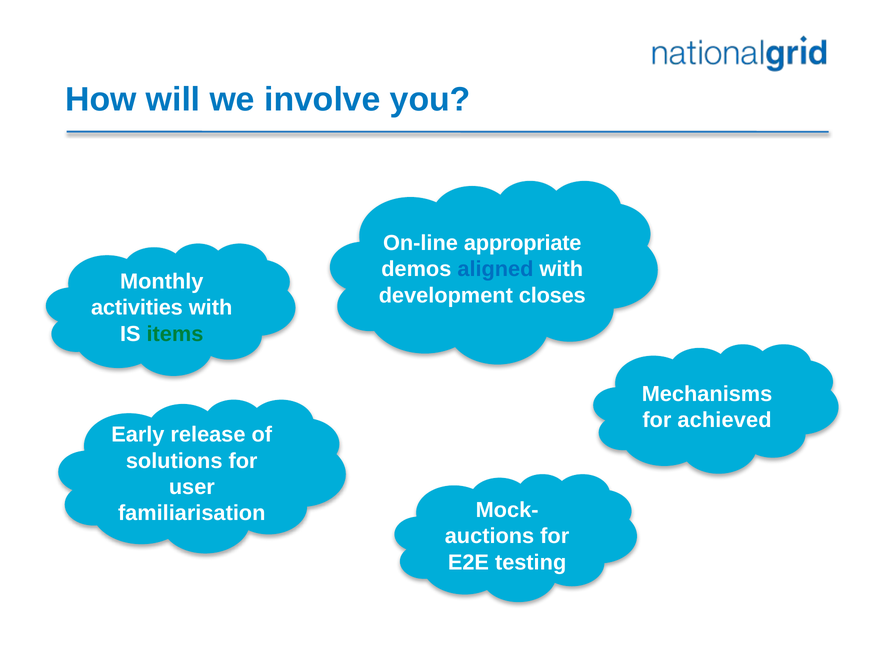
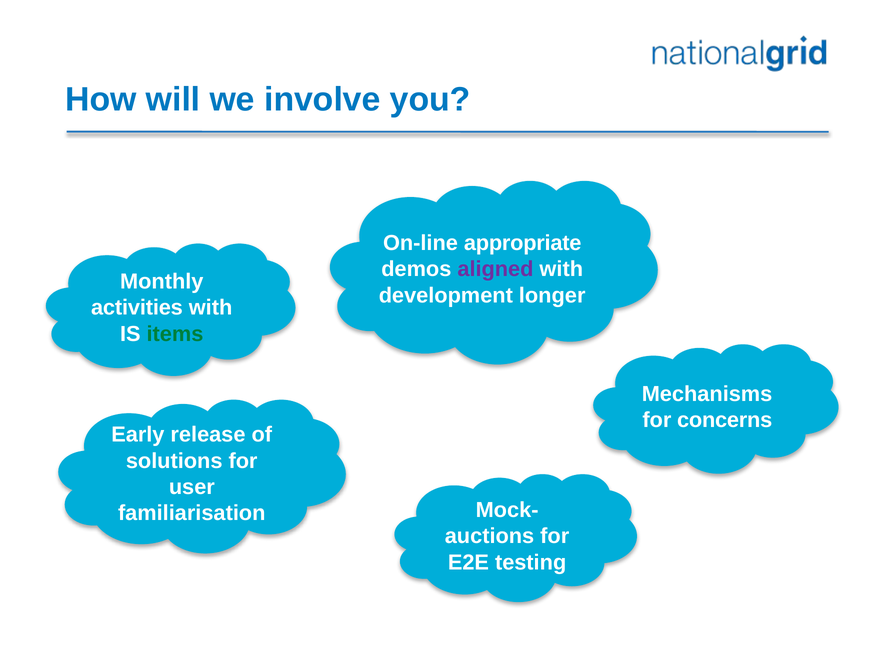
aligned colour: blue -> purple
closes: closes -> longer
achieved: achieved -> concerns
